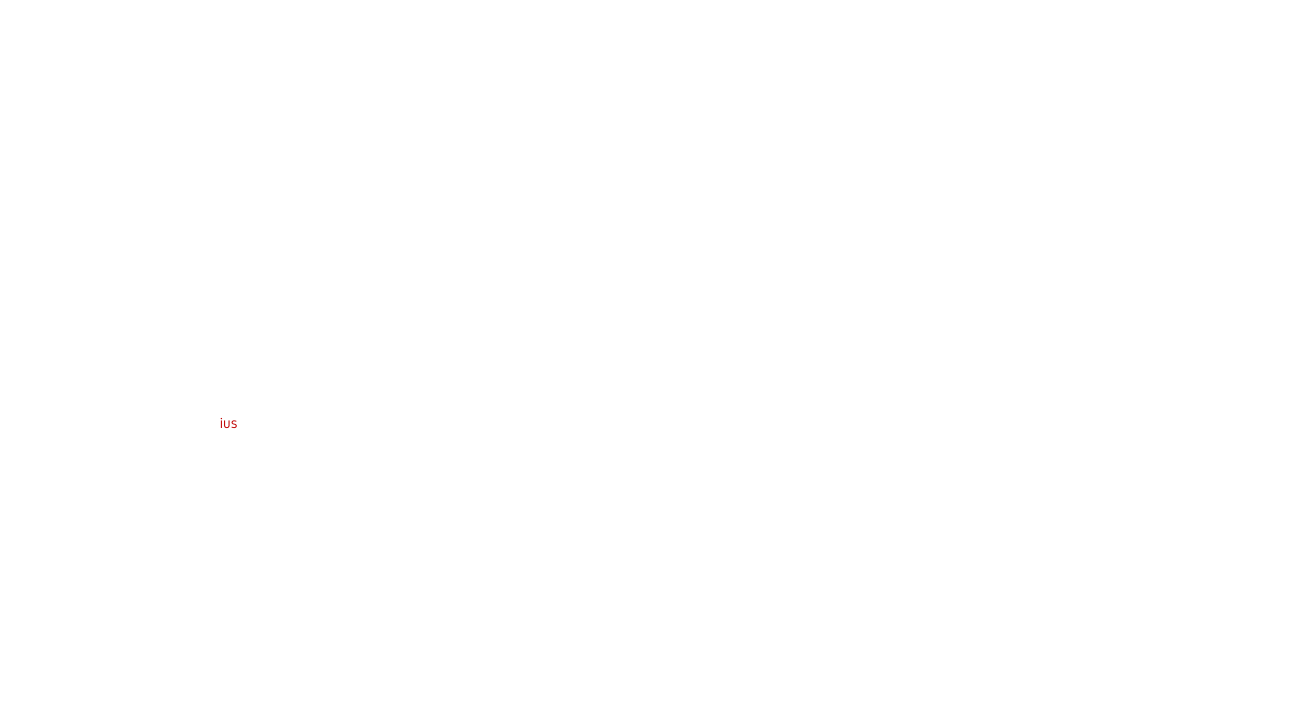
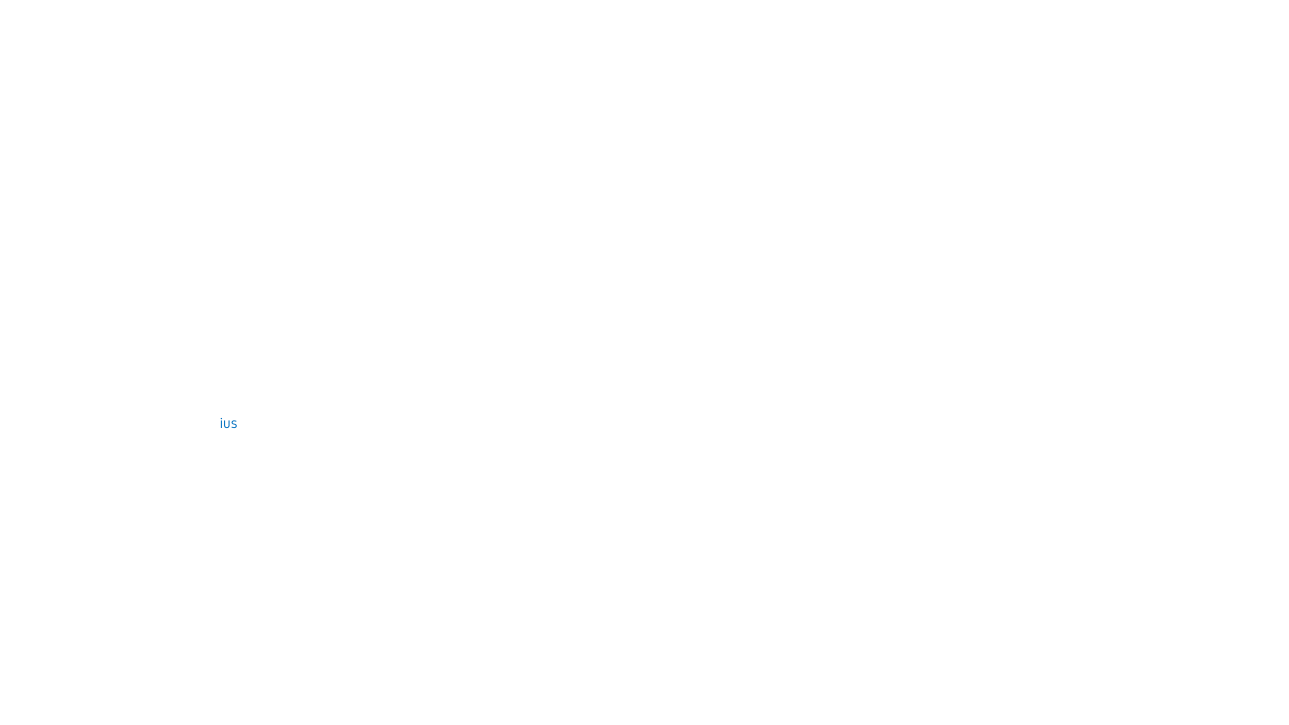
ius at (229, 424) colour: red -> blue
